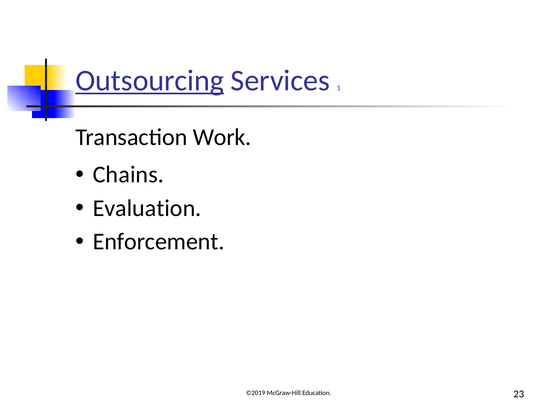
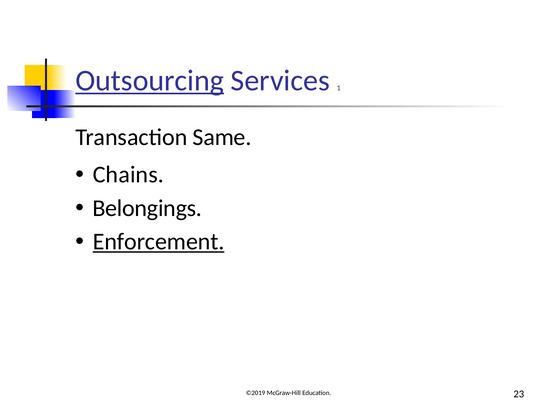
Work: Work -> Same
Evaluation: Evaluation -> Belongings
Enforcement underline: none -> present
